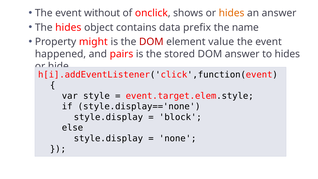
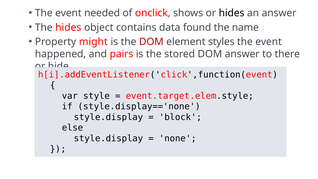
without: without -> needed
hides at (232, 13) colour: orange -> black
prefix: prefix -> found
value: value -> styles
to hides: hides -> there
